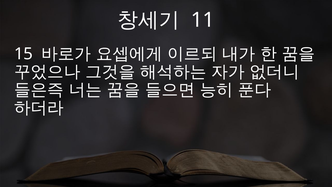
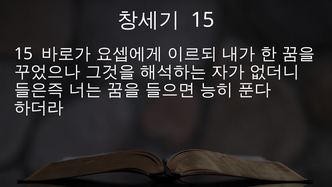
11 at (203, 20): 11 -> 15
